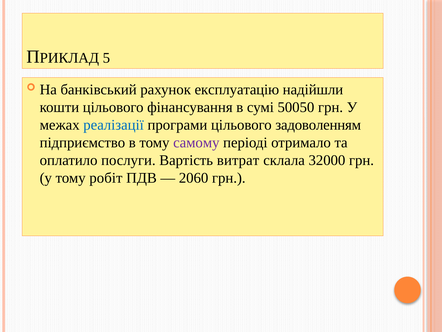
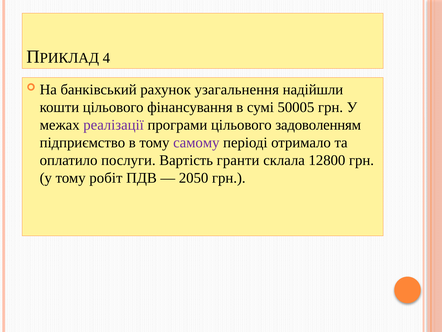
5: 5 -> 4
експлуатацію: експлуатацію -> узагальнення
50050: 50050 -> 50005
реалізації colour: blue -> purple
витрат: витрат -> гранти
32000: 32000 -> 12800
2060: 2060 -> 2050
